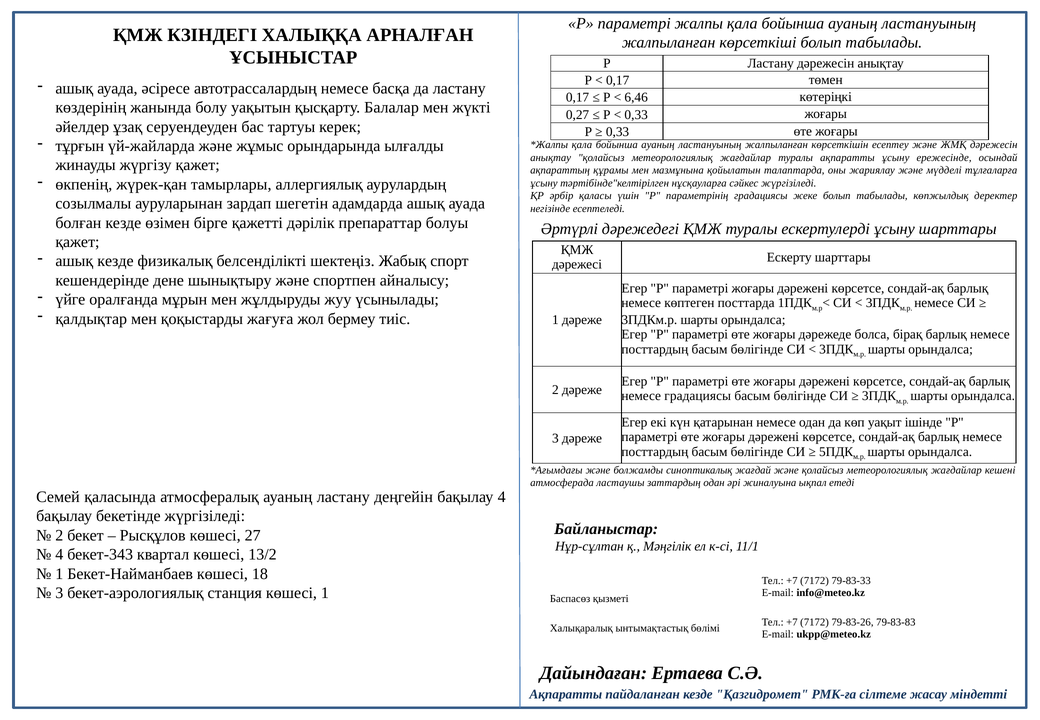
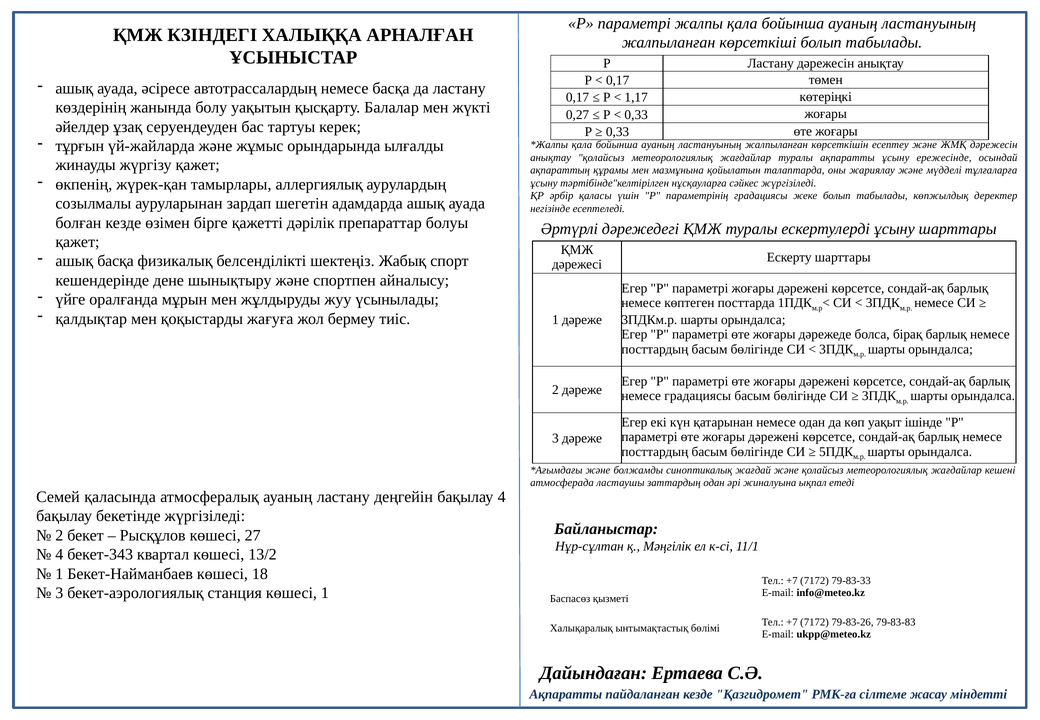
6,46: 6,46 -> 1,17
ашық кезде: кезде -> басқа
